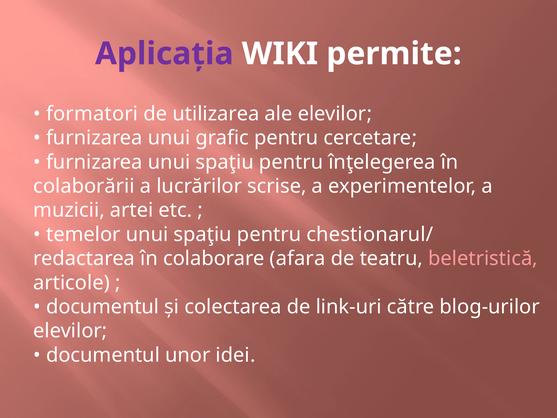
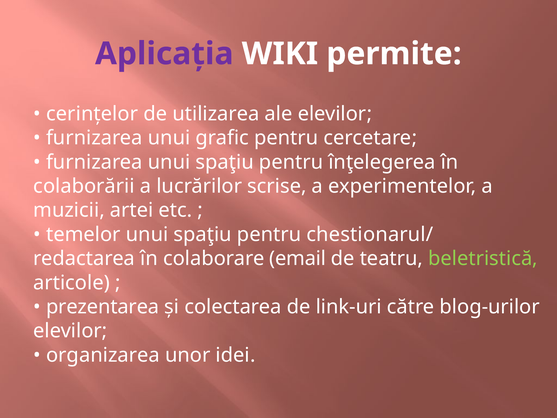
formatori: formatori -> cerinţelor
afara: afara -> email
beletristică colour: pink -> light green
documentul at (103, 307): documentul -> prezentarea
documentul at (103, 355): documentul -> organizarea
